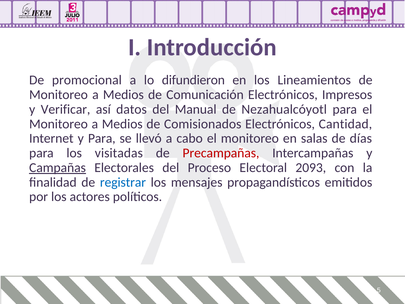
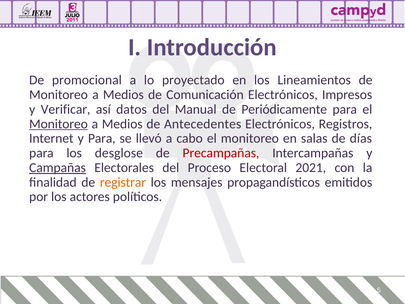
difundieron: difundieron -> proyectado
Nezahualcóyotl: Nezahualcóyotl -> Periódicamente
Monitoreo at (59, 124) underline: none -> present
Comisionados: Comisionados -> Antecedentes
Cantidad: Cantidad -> Registros
visitadas: visitadas -> desglose
2093: 2093 -> 2021
registrar colour: blue -> orange
